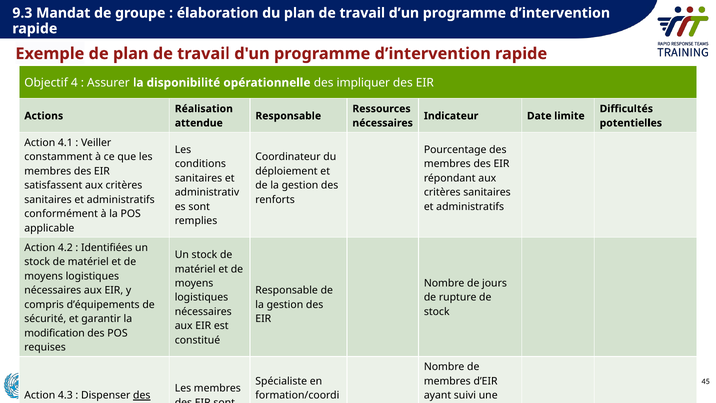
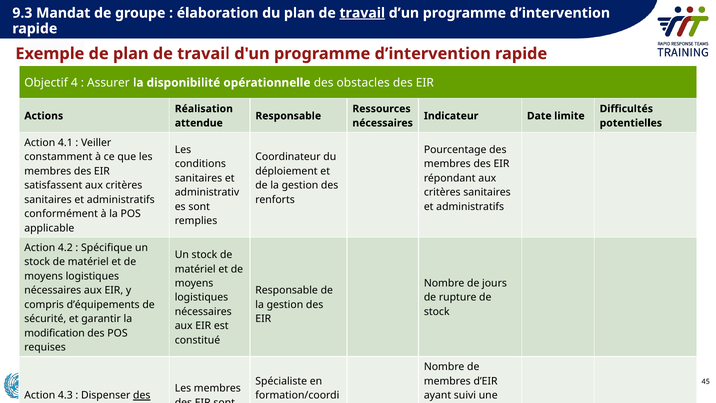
travail at (362, 13) underline: none -> present
impliquer: impliquer -> obstacles
Identifiées: Identifiées -> Spécifique
